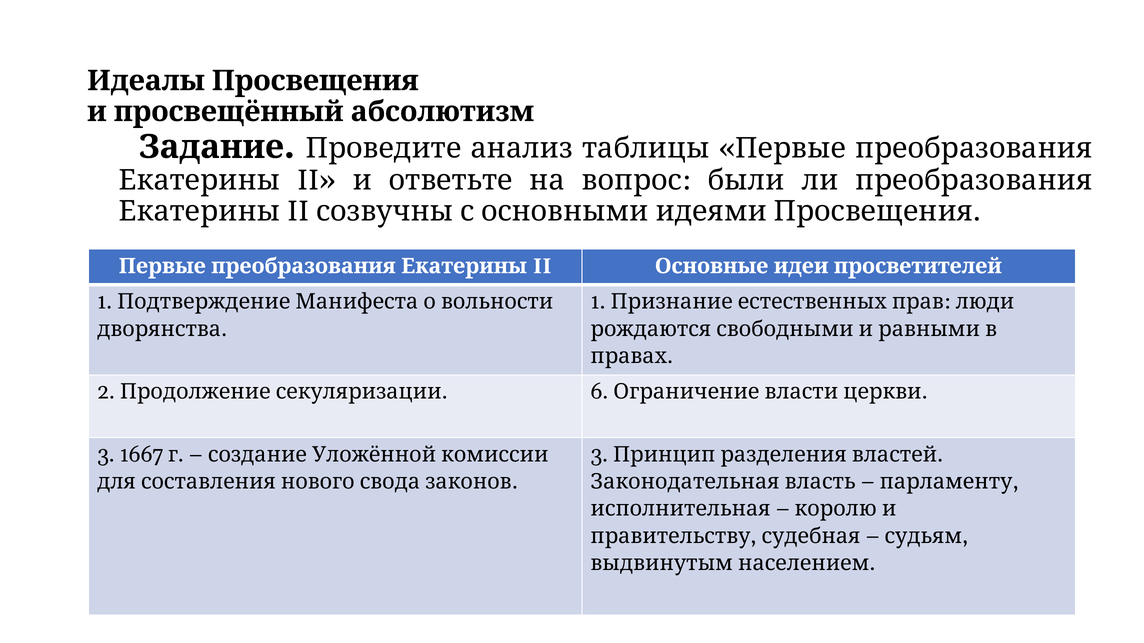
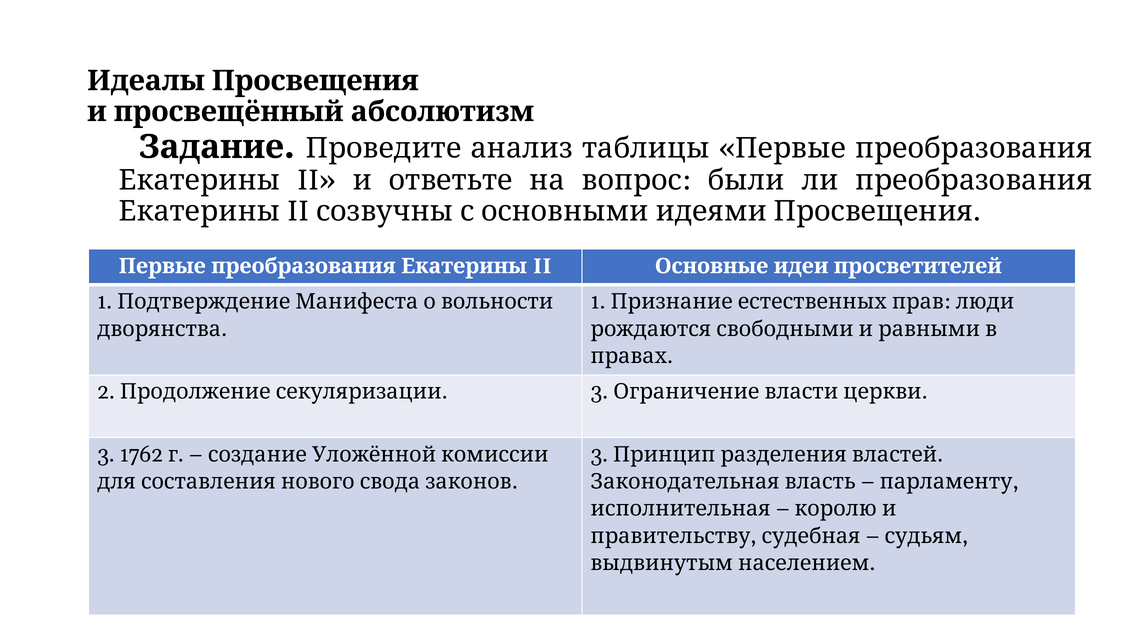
6 at (599, 392): 6 -> 3
1667: 1667 -> 1762
